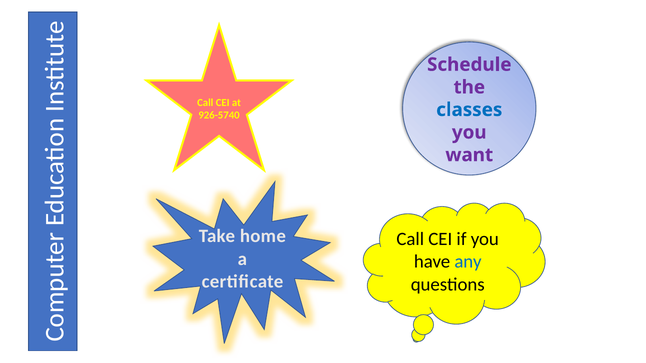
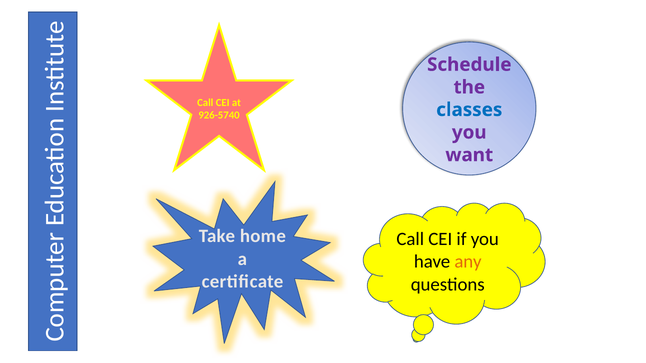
any colour: blue -> orange
